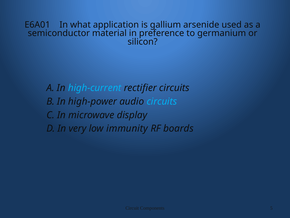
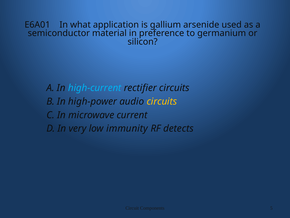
circuits at (162, 101) colour: light blue -> yellow
display: display -> current
boards: boards -> detects
